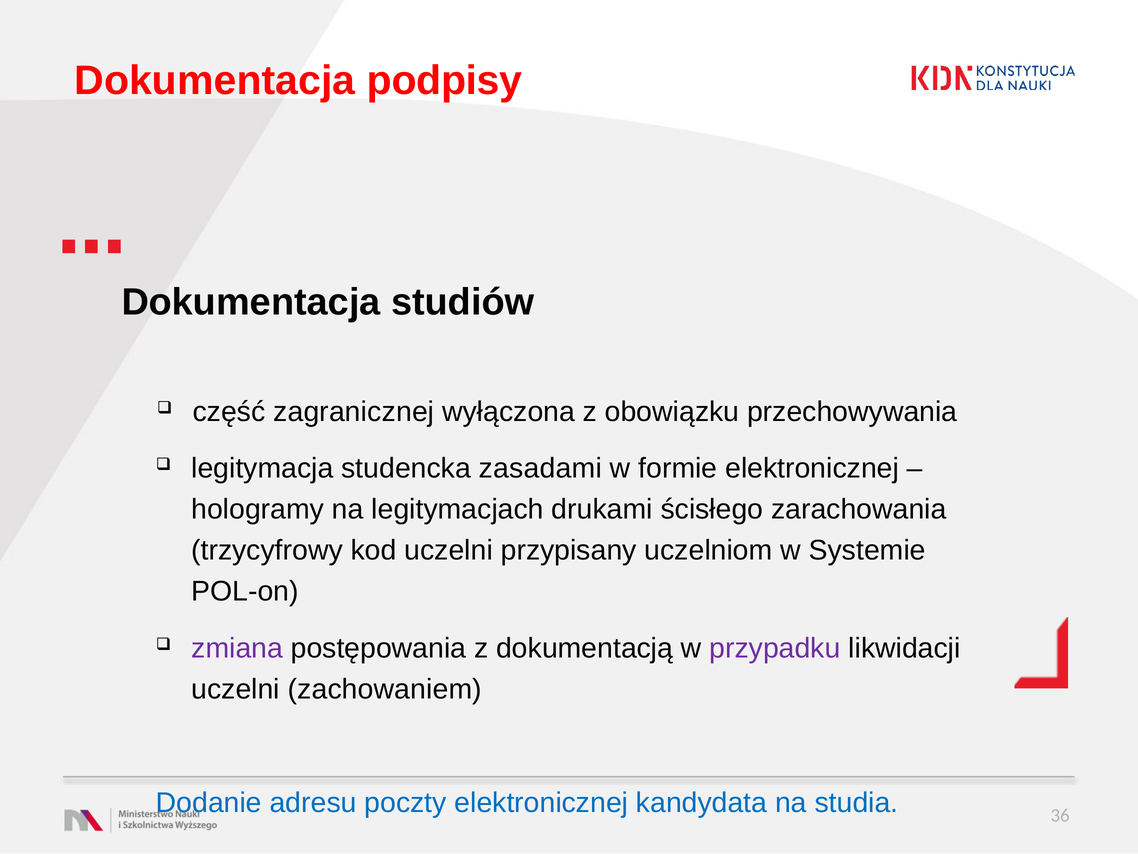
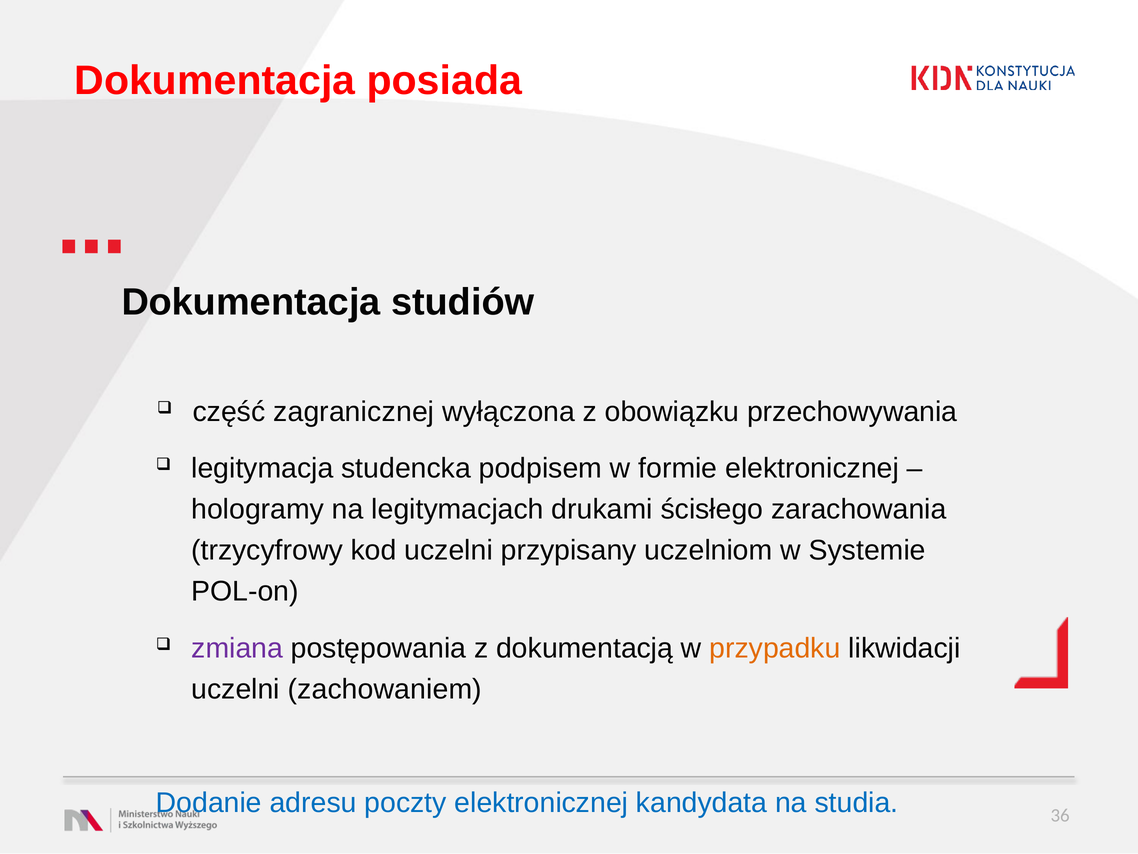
podpisy: podpisy -> posiada
zasadami: zasadami -> podpisem
przypadku colour: purple -> orange
